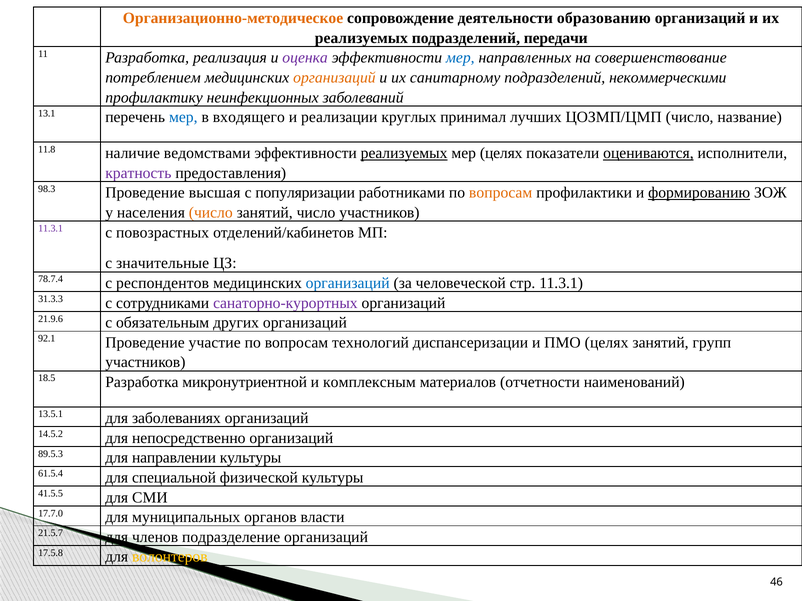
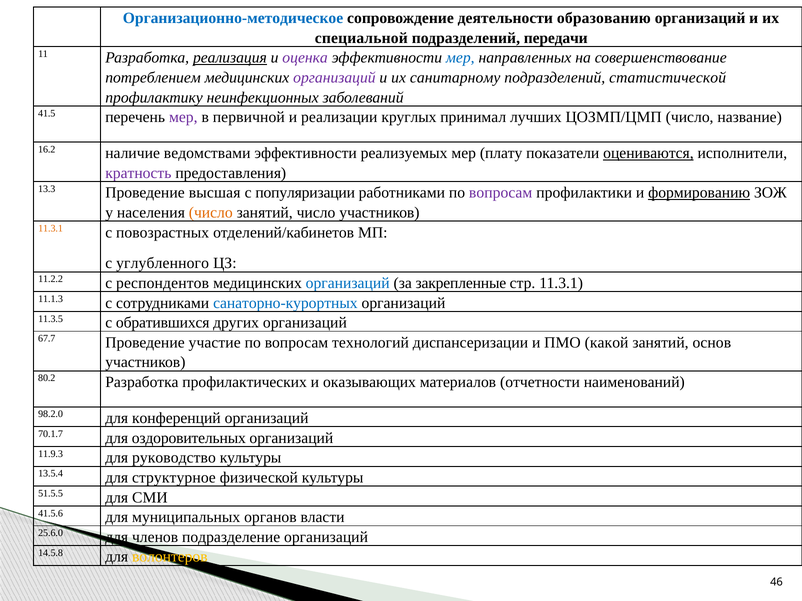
Организационно-методическое colour: orange -> blue
реализуемых at (361, 38): реализуемых -> специальной
реализация underline: none -> present
организаций at (334, 78) colour: orange -> purple
некоммерческими: некоммерческими -> статистической
13.1: 13.1 -> 41.5
мер at (183, 117) colour: blue -> purple
входящего: входящего -> первичной
11.8: 11.8 -> 16.2
реализуемых at (404, 153) underline: present -> none
мер целях: целях -> плату
98.3: 98.3 -> 13.3
вопросам at (501, 193) colour: orange -> purple
11.3.1 at (51, 229) colour: purple -> orange
значительные: значительные -> углубленного
78.7.4: 78.7.4 -> 11.2.2
человеческой: человеческой -> закрепленные
31.3.3: 31.3.3 -> 11.1.3
санаторно-курортных colour: purple -> blue
21.9.6: 21.9.6 -> 11.3.5
обязательным: обязательным -> обратившихся
92.1: 92.1 -> 67.7
ПМО целях: целях -> какой
групп: групп -> основ
18.5: 18.5 -> 80.2
микронутриентной: микронутриентной -> профилактических
комплексным: комплексным -> оказывающих
13.5.1: 13.5.1 -> 98.2.0
заболеваниях: заболеваниях -> конференций
14.5.2: 14.5.2 -> 70.1.7
непосредственно: непосредственно -> оздоровительных
89.5.3: 89.5.3 -> 11.9.3
направлении: направлении -> руководство
61.5.4: 61.5.4 -> 13.5.4
специальной: специальной -> структурное
41.5.5: 41.5.5 -> 51.5.5
17.7.0: 17.7.0 -> 41.5.6
21.5.7: 21.5.7 -> 25.6.0
17.5.8: 17.5.8 -> 14.5.8
